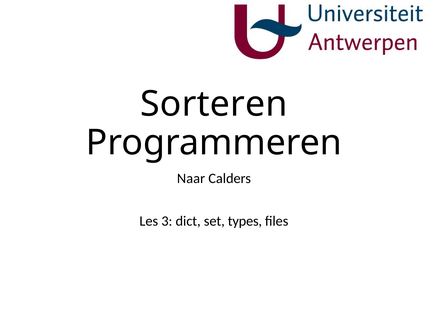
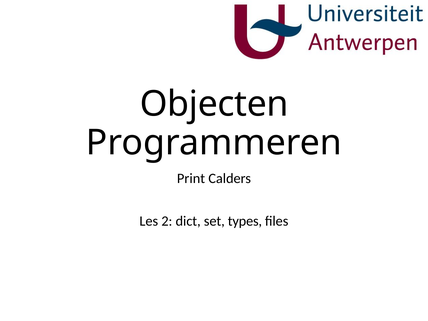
Sorteren: Sorteren -> Objecten
Naar: Naar -> Print
3: 3 -> 2
